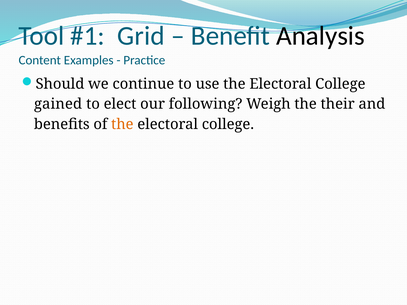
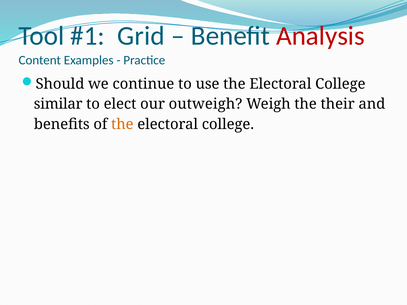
Analysis colour: black -> red
gained: gained -> similar
following: following -> outweigh
